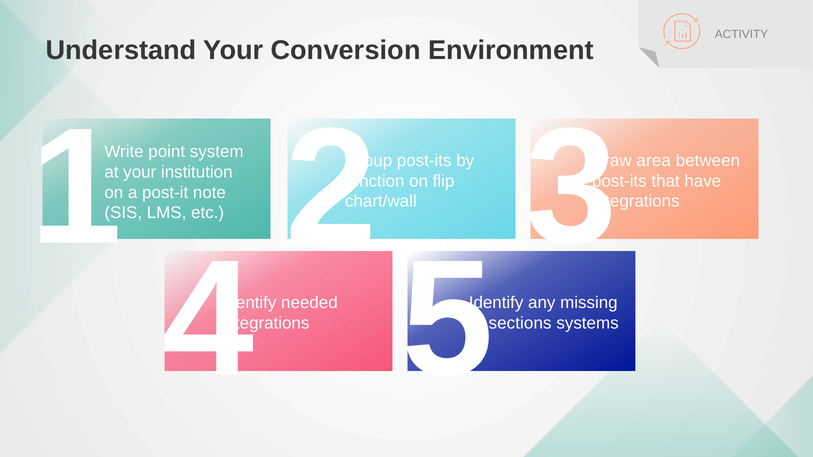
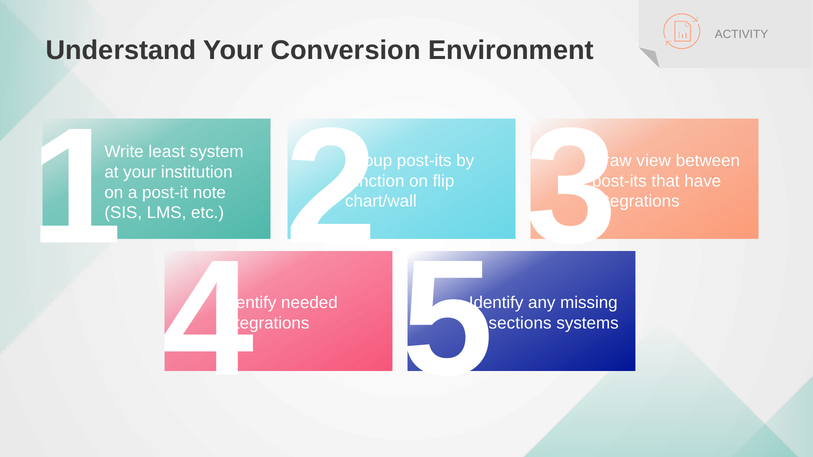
point: point -> least
area: area -> view
